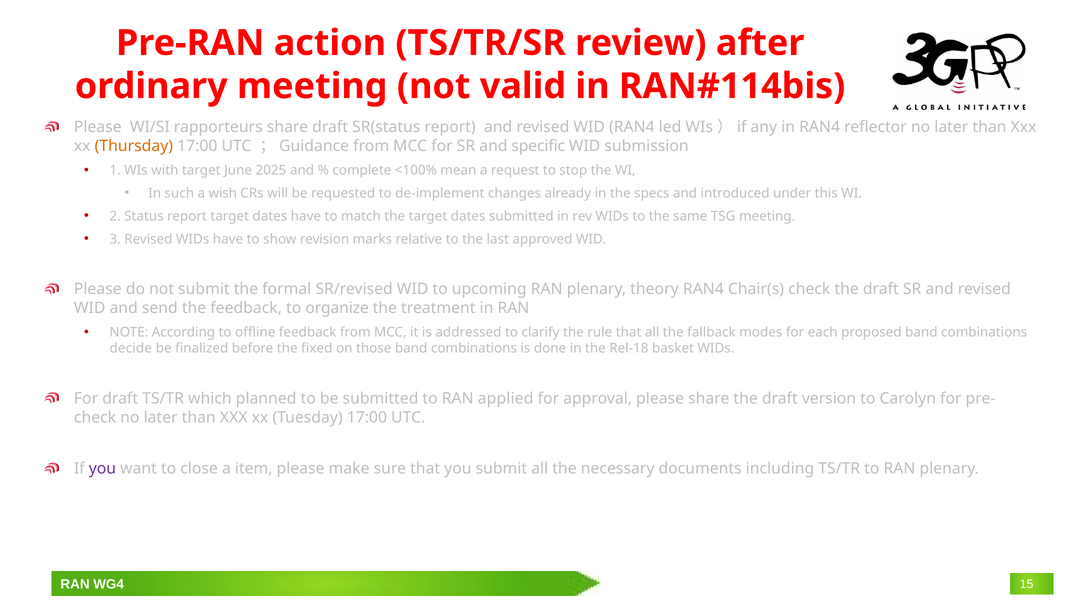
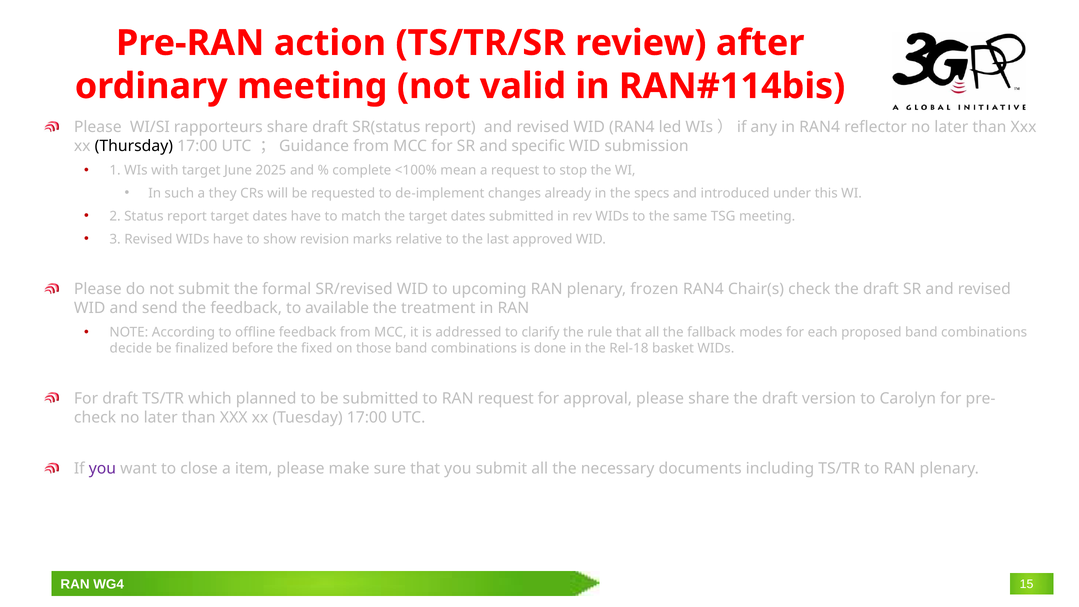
Thursday colour: orange -> black
wish: wish -> they
theory: theory -> frozen
organize: organize -> available
RAN applied: applied -> request
